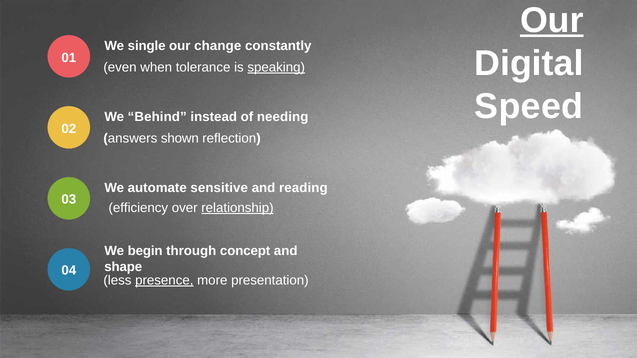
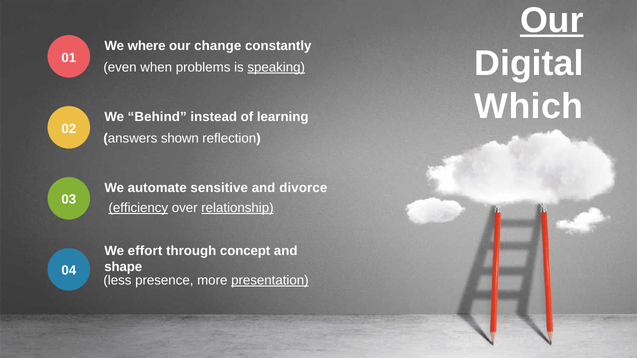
single: single -> where
tolerance: tolerance -> problems
Speed: Speed -> Which
needing: needing -> learning
reading: reading -> divorce
efficiency underline: none -> present
begin: begin -> effort
presence underline: present -> none
presentation underline: none -> present
